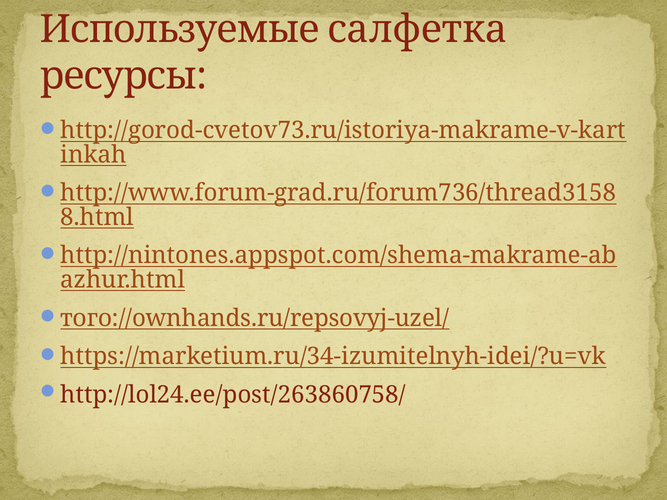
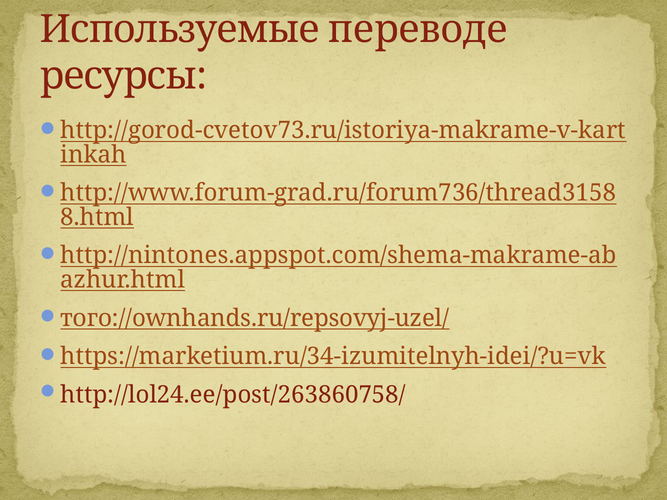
салфетка: салфетка -> переводе
